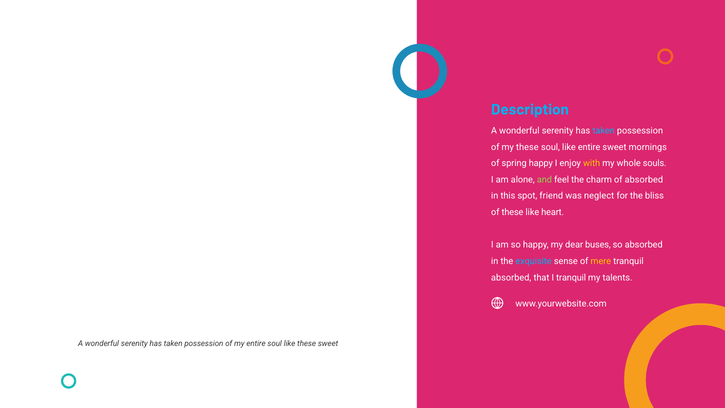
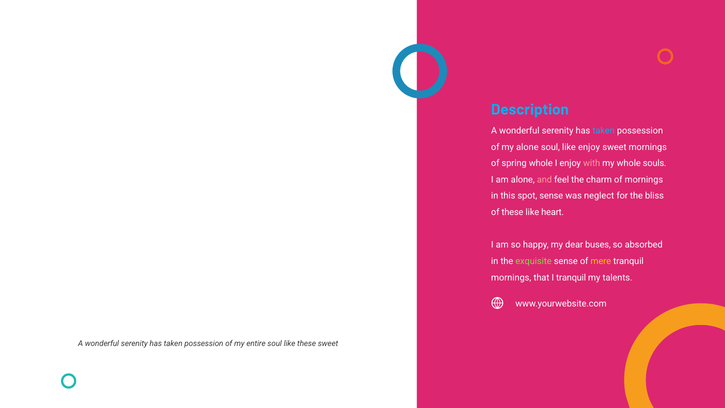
my these: these -> alone
like entire: entire -> enjoy
spring happy: happy -> whole
with colour: yellow -> pink
and colour: light green -> pink
of absorbed: absorbed -> mornings
spot friend: friend -> sense
exquisite colour: light blue -> light green
absorbed at (511, 277): absorbed -> mornings
